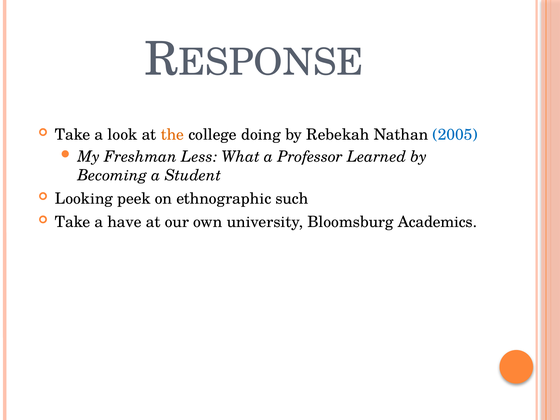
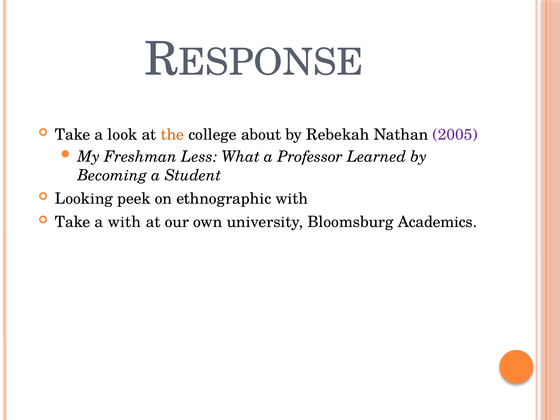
doing: doing -> about
2005 colour: blue -> purple
ethnographic such: such -> with
a have: have -> with
